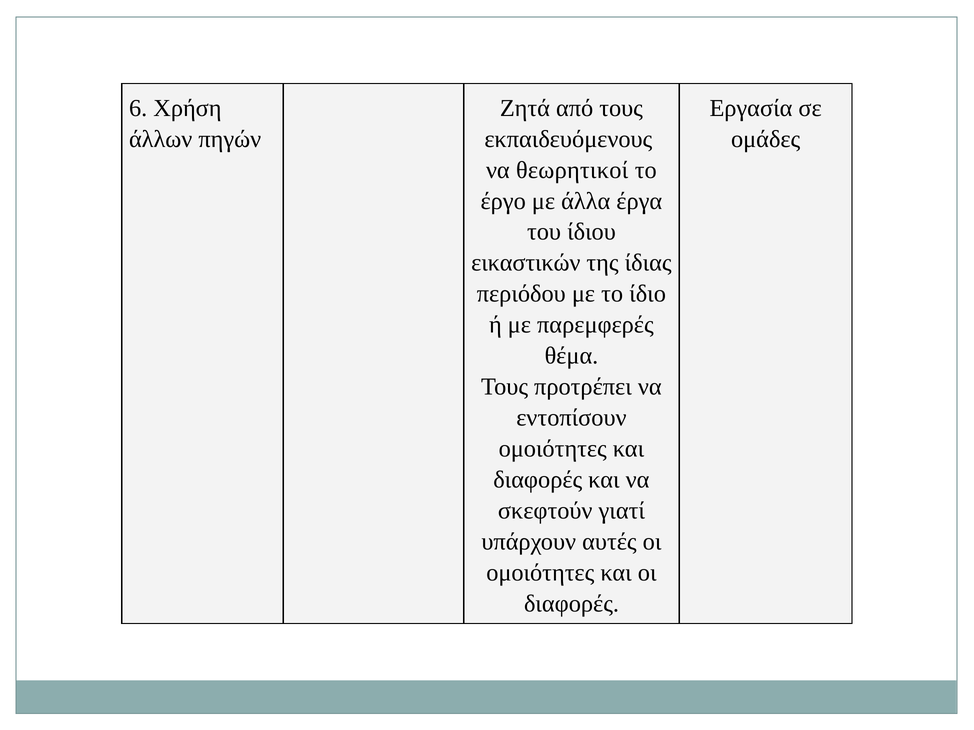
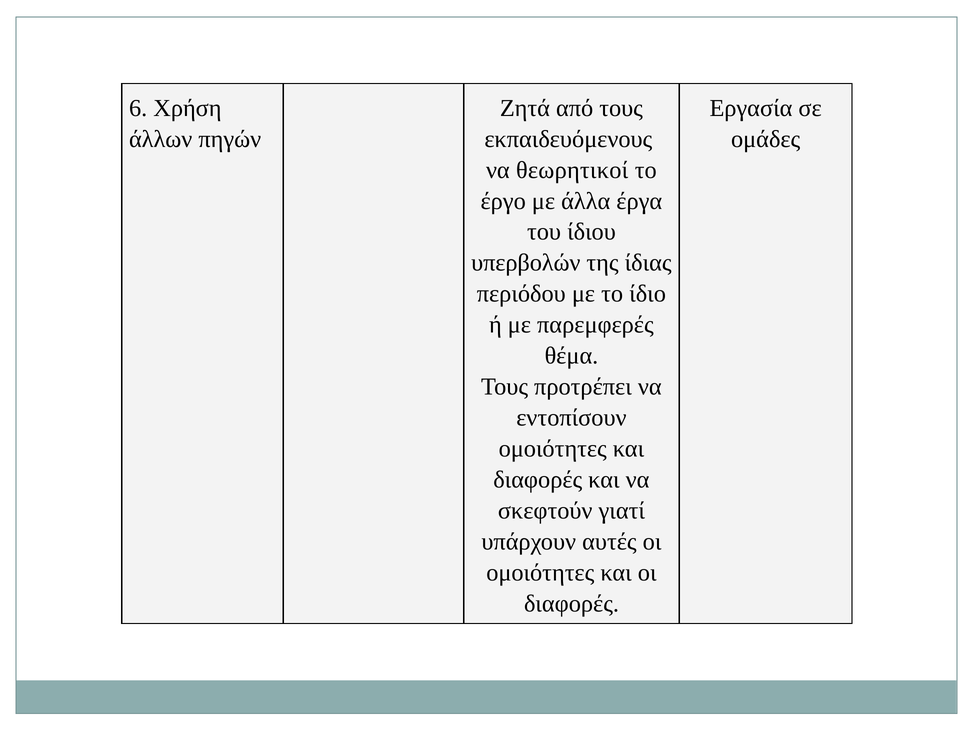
εικαστικών: εικαστικών -> υπερβολών
